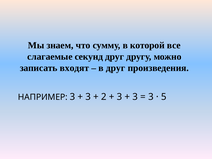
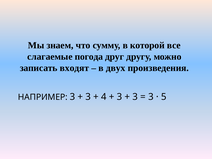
секунд: секунд -> погода
в друг: друг -> двух
2: 2 -> 4
